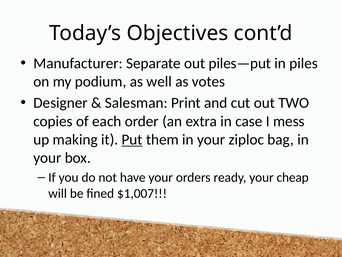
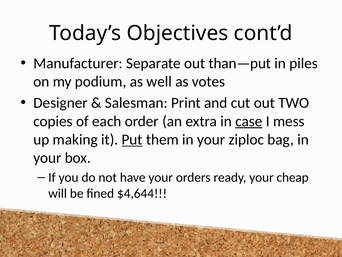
piles—put: piles—put -> than—put
case underline: none -> present
$1,007: $1,007 -> $4,644
